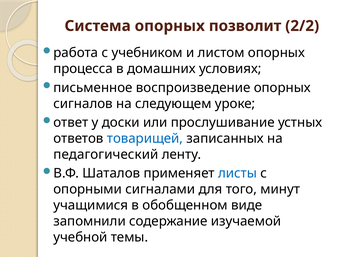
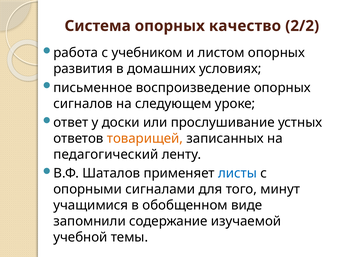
позволит: позволит -> качество
процесса: процесса -> развития
товарищей colour: blue -> orange
